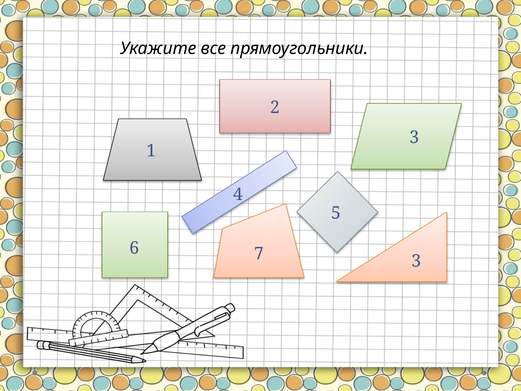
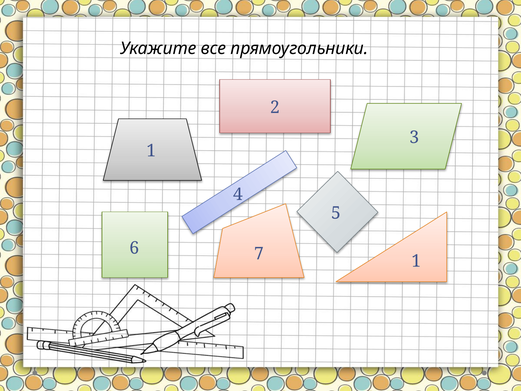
7 3: 3 -> 1
